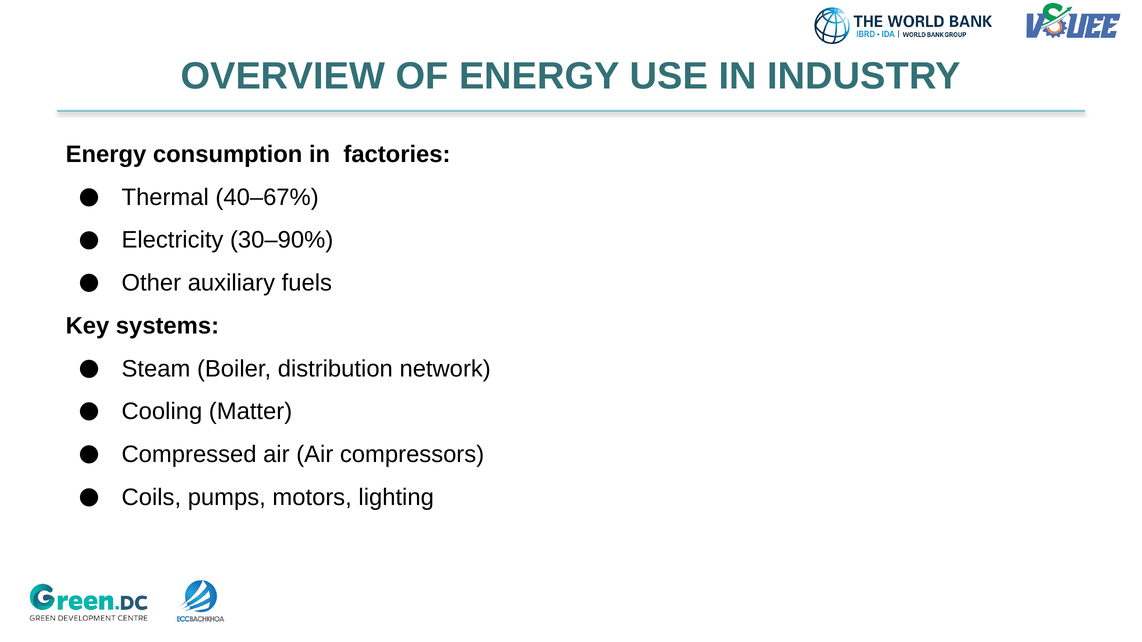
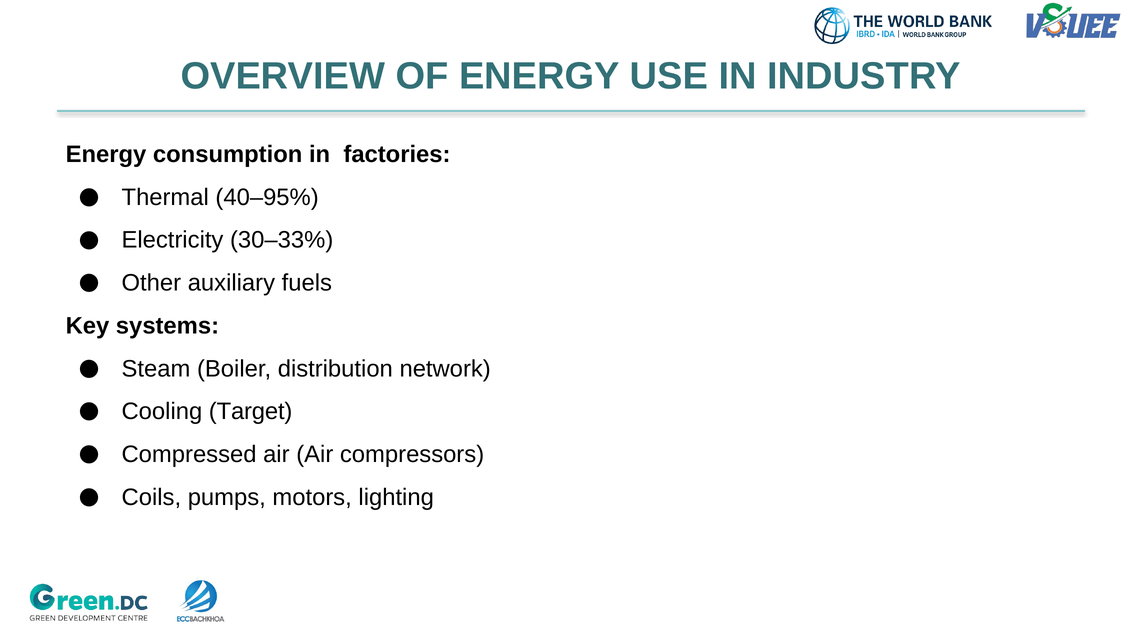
40–67%: 40–67% -> 40–95%
30–90%: 30–90% -> 30–33%
Matter: Matter -> Target
